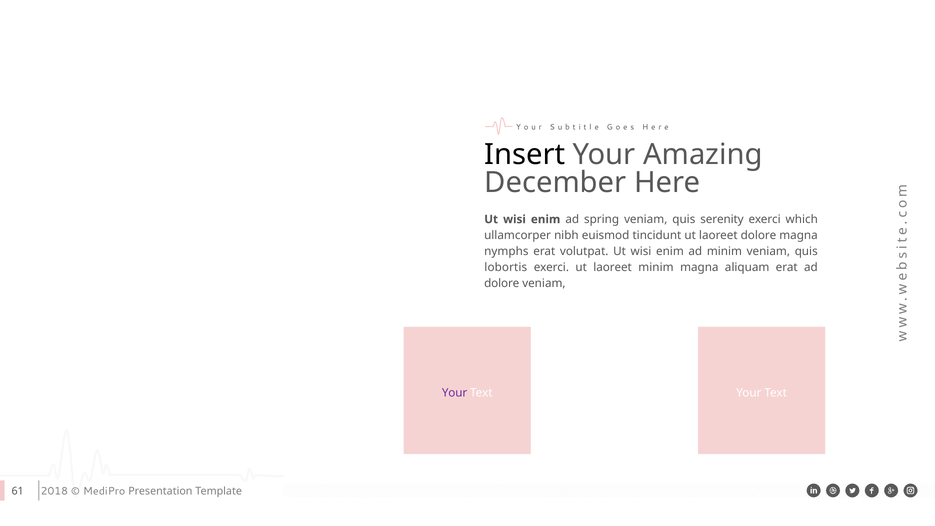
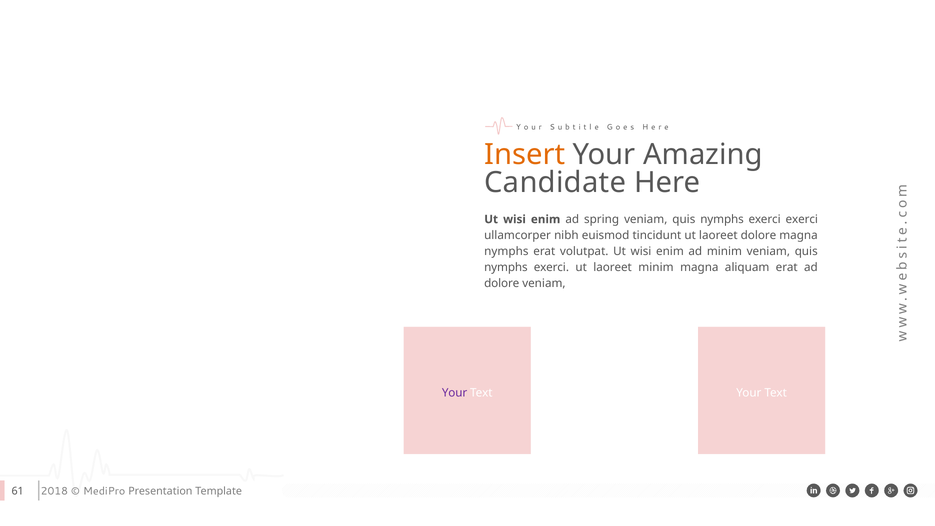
Insert colour: black -> orange
December: December -> Candidate
serenity at (722, 219): serenity -> nymphs
exerci which: which -> exerci
lobortis at (506, 267): lobortis -> nymphs
